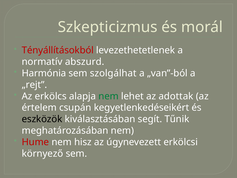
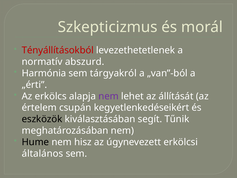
szolgálhat: szolgálhat -> tárgyakról
„rejt: „rejt -> „érti
nem at (109, 96) colour: green -> purple
adottak: adottak -> állítását
Hume colour: red -> black
környező: környező -> általános
